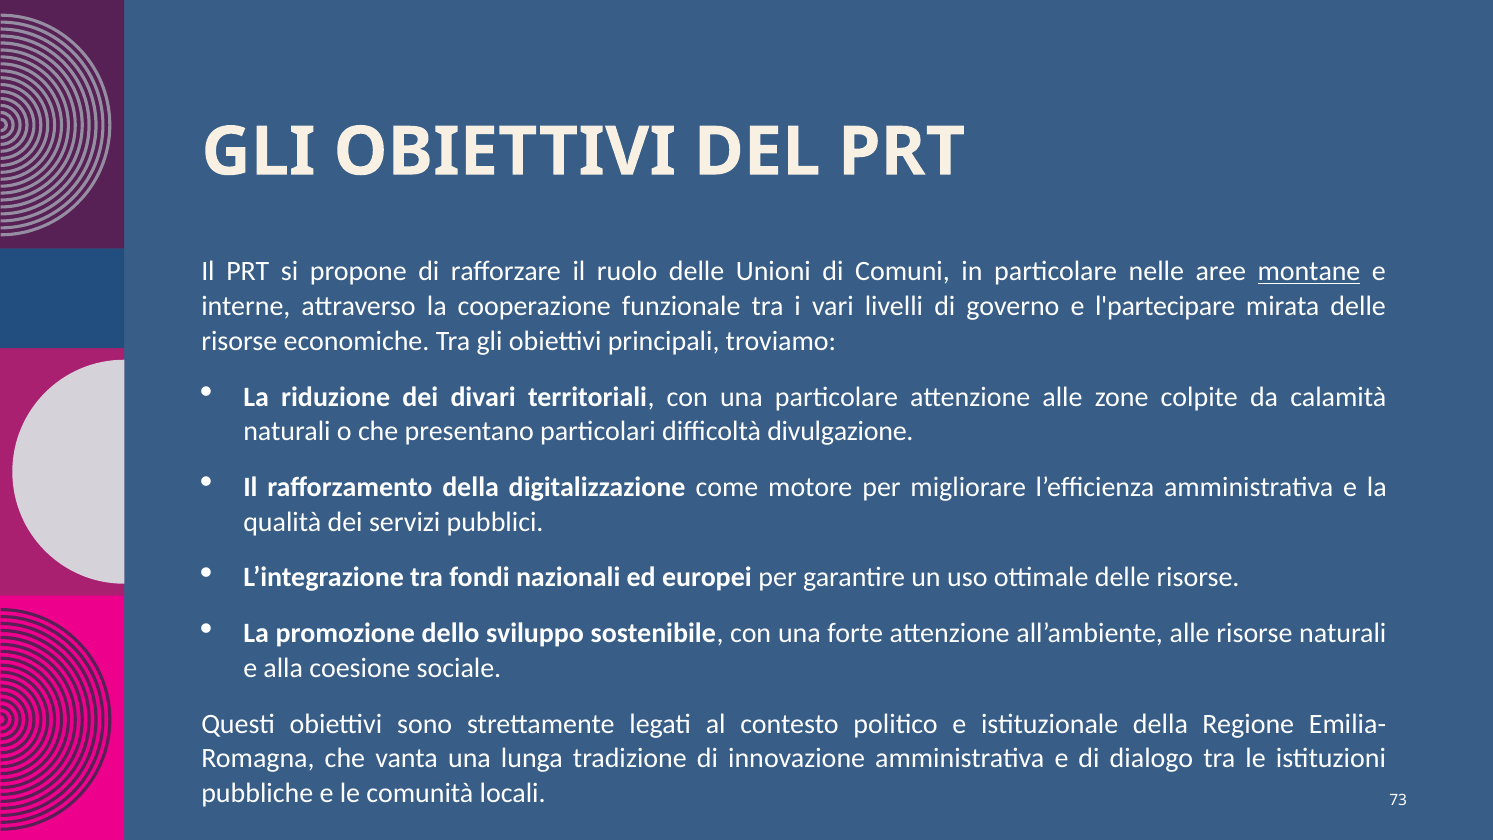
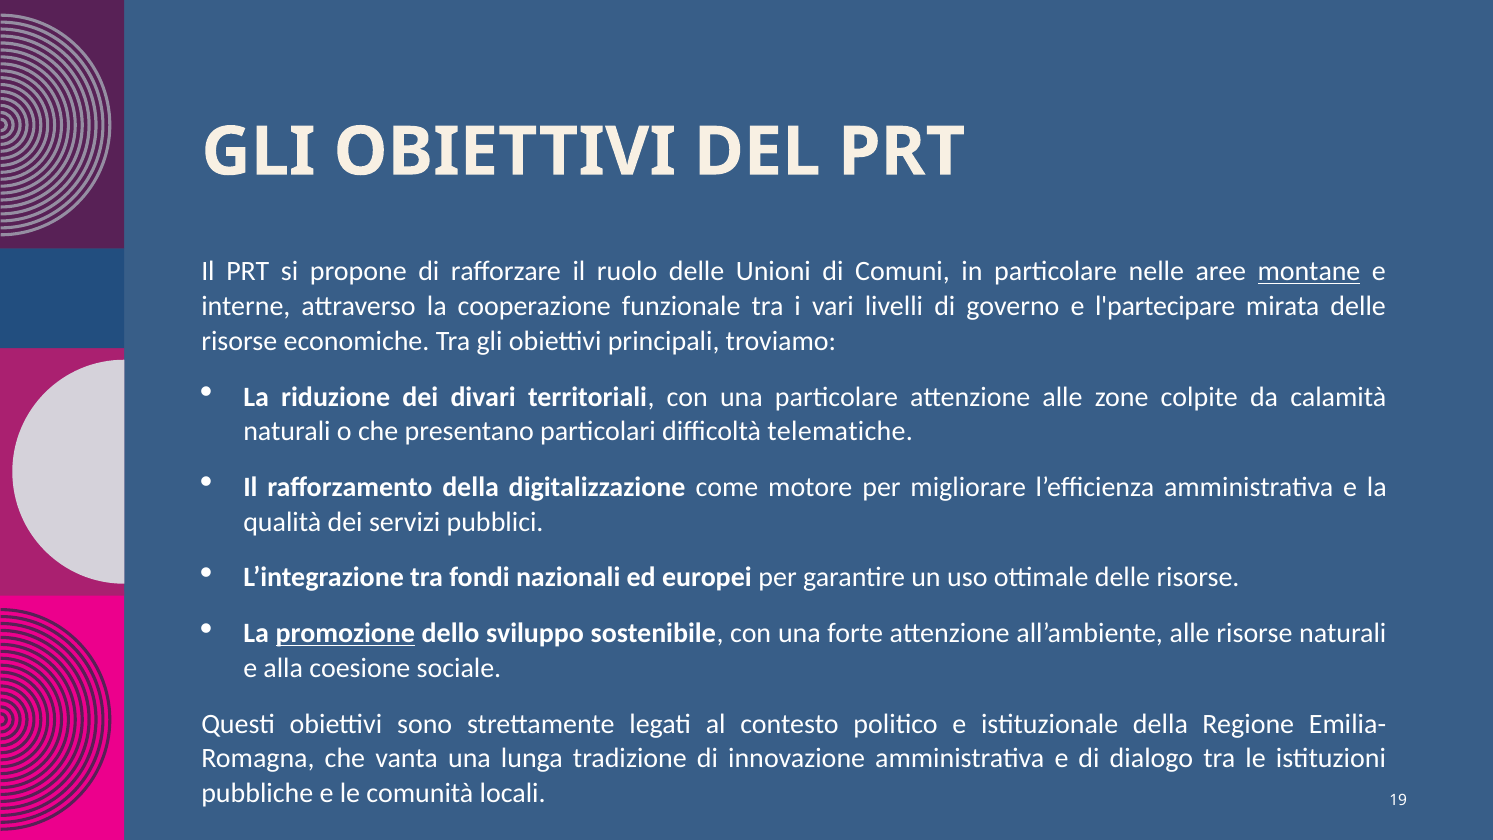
divulgazione: divulgazione -> telematiche
promozione underline: none -> present
73: 73 -> 19
